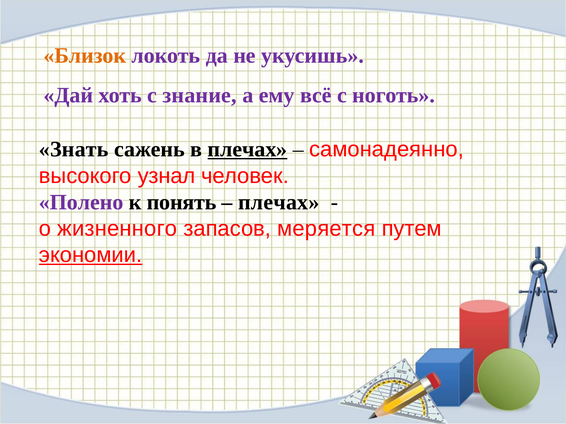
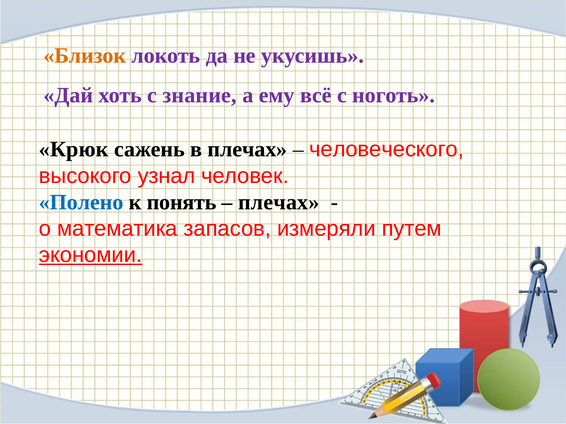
Знать: Знать -> Крюк
плечах at (247, 150) underline: present -> none
самонадеянно: самонадеянно -> человеческого
Полено colour: purple -> blue
жизненного: жизненного -> математика
меряется: меряется -> измеряли
